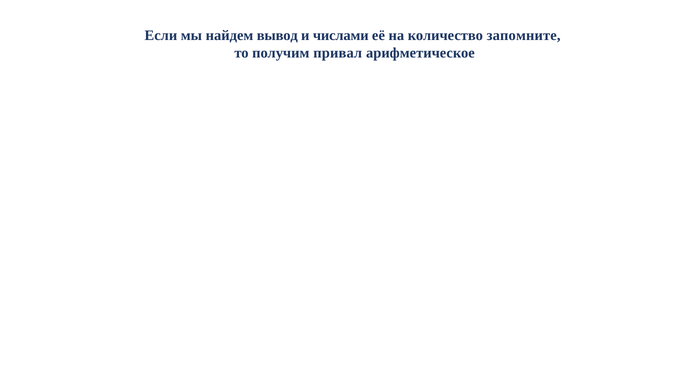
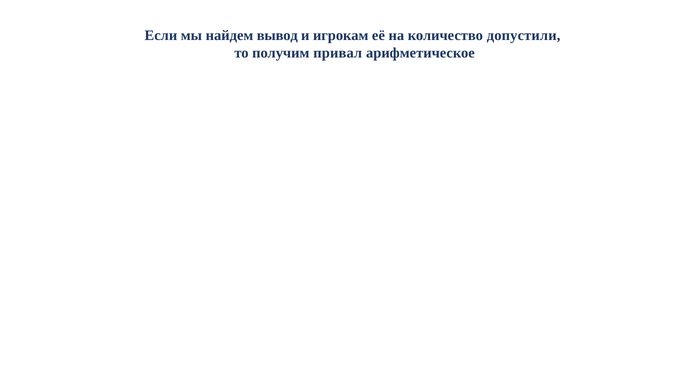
числами: числами -> игрокам
запомните: запомните -> допустили
